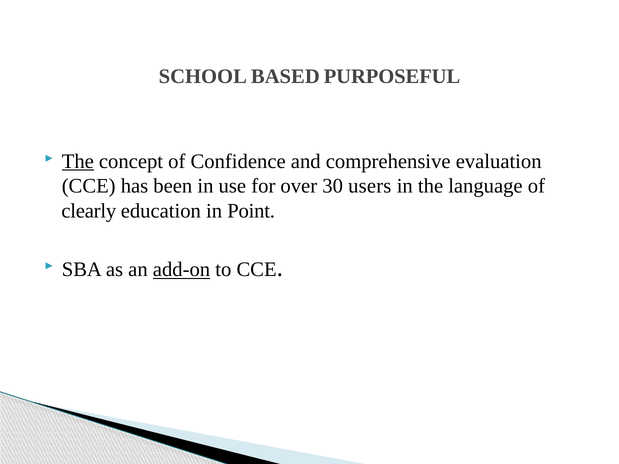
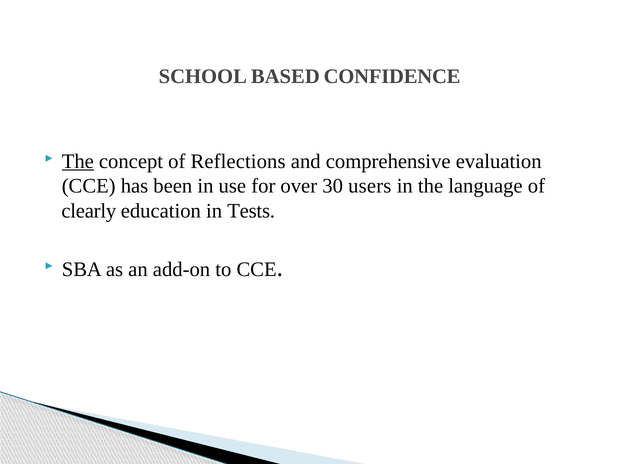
PURPOSEFUL: PURPOSEFUL -> CONFIDENCE
Confidence: Confidence -> Reflections
Point: Point -> Tests
add-on underline: present -> none
